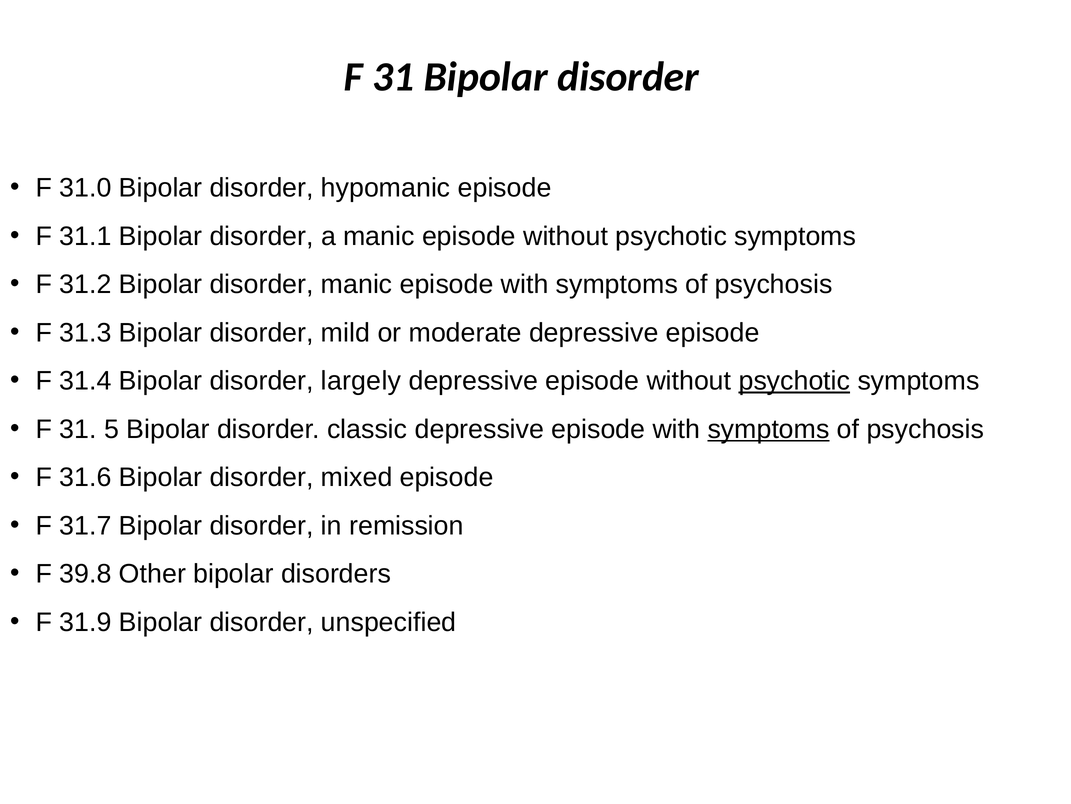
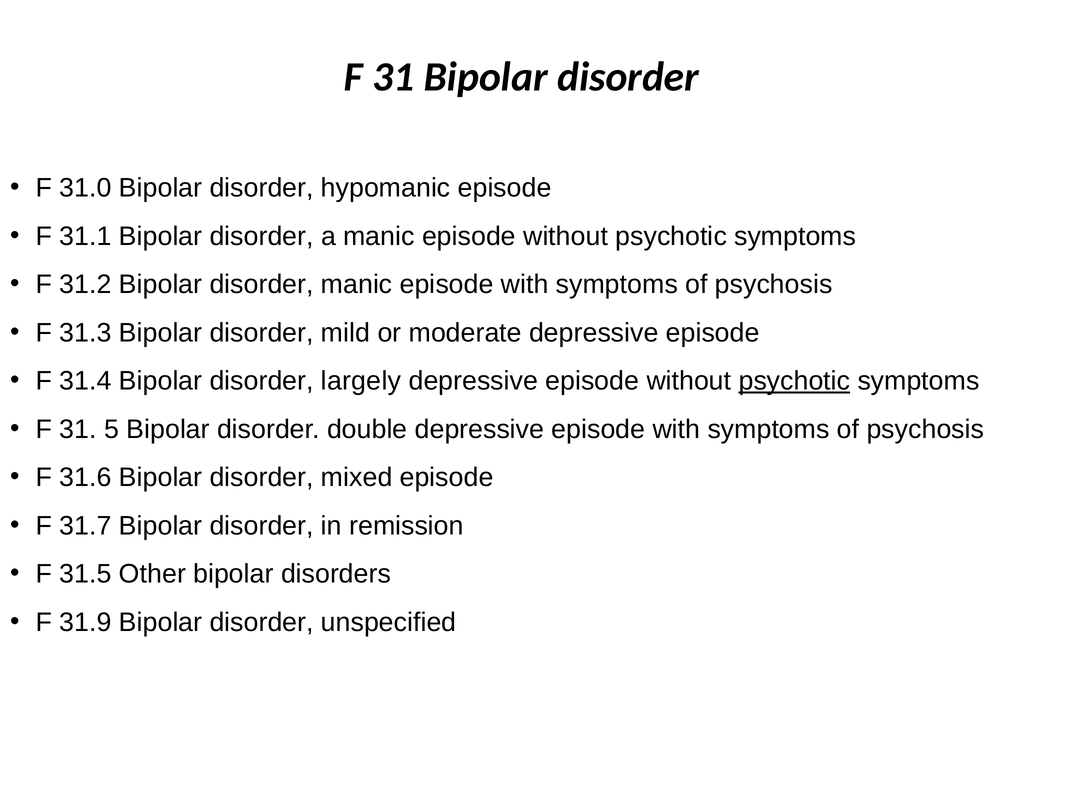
classic: classic -> double
symptoms at (769, 429) underline: present -> none
39.8: 39.8 -> 31.5
